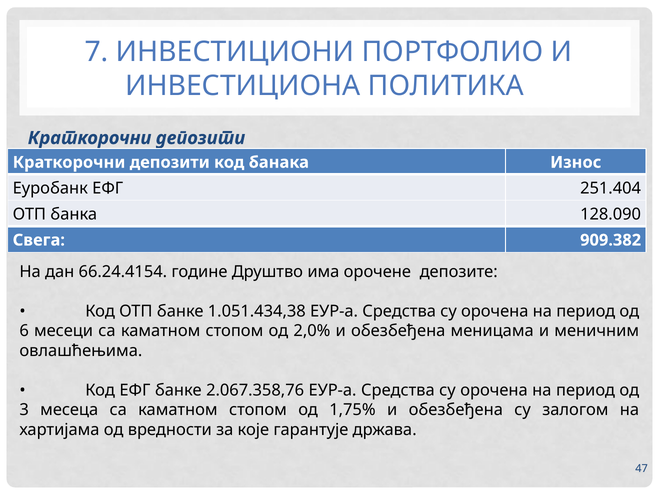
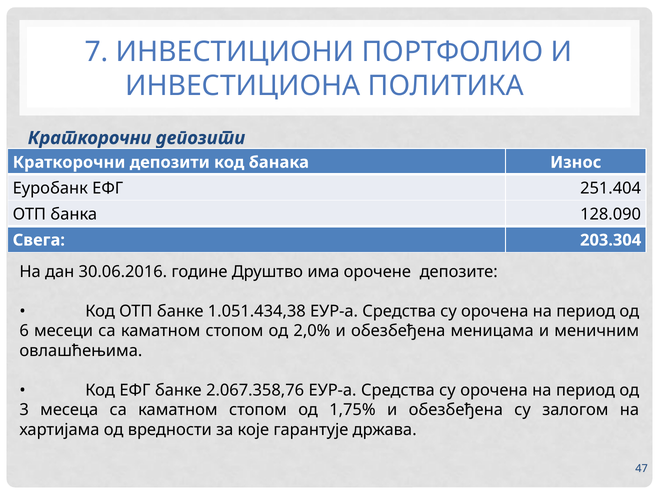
909.382: 909.382 -> 203.304
66.24.4154: 66.24.4154 -> 30.06.2016
